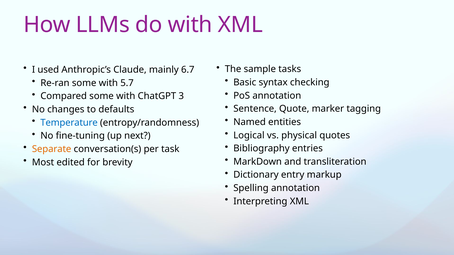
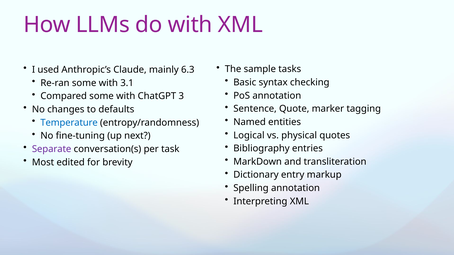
6.7: 6.7 -> 6.3
5.7: 5.7 -> 3.1
Separate colour: orange -> purple
